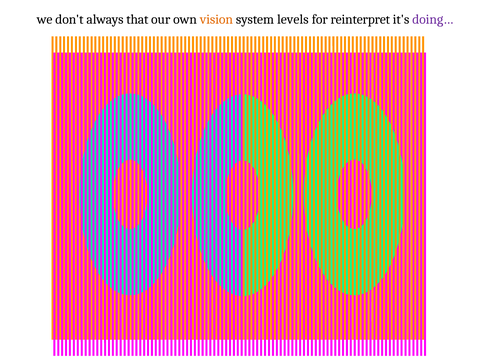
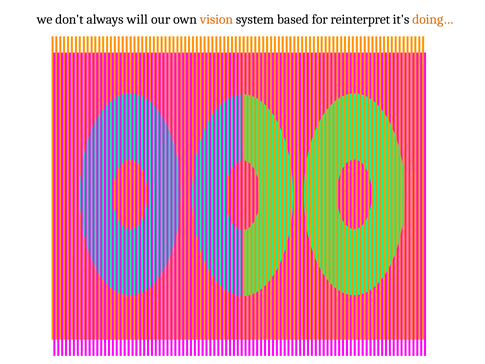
that: that -> will
levels: levels -> based
doing… colour: purple -> orange
